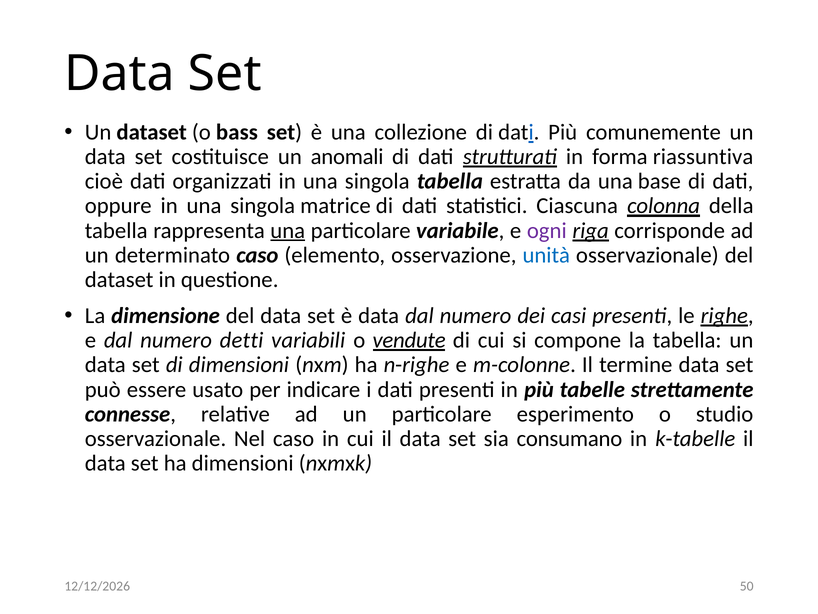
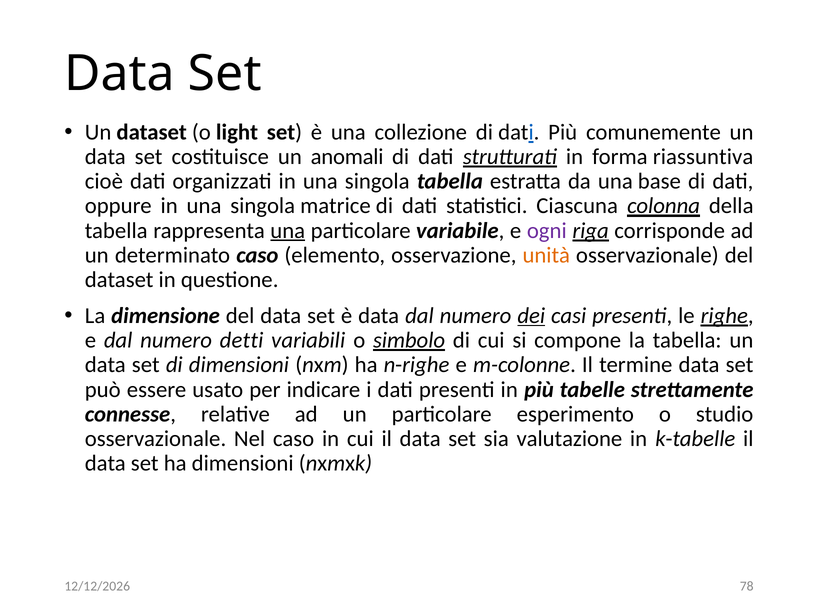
bass: bass -> light
unità colour: blue -> orange
dei underline: none -> present
vendute: vendute -> simbolo
consumano: consumano -> valutazione
50: 50 -> 78
